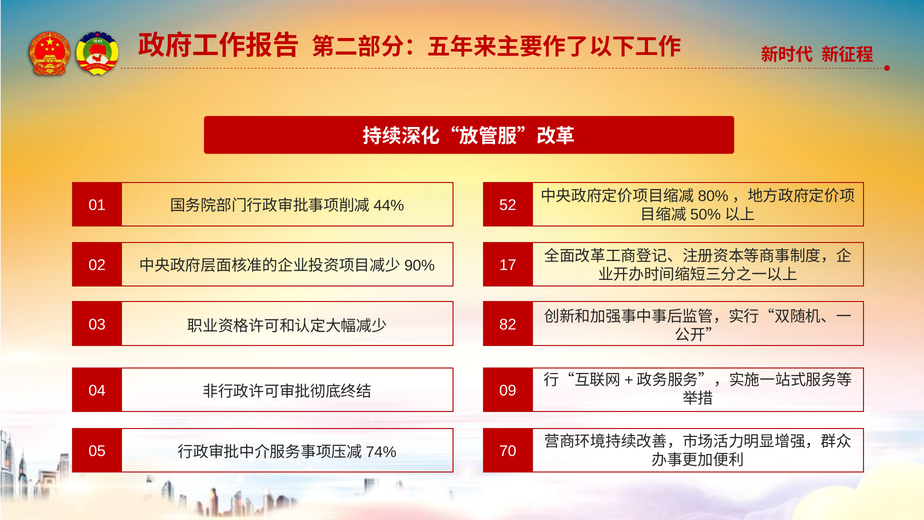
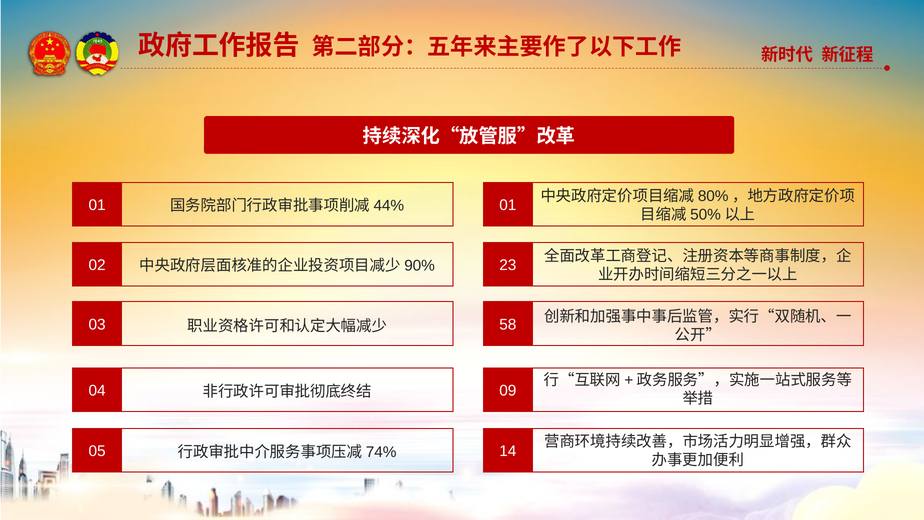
52 at (508, 205): 52 -> 01
17: 17 -> 23
82: 82 -> 58
70: 70 -> 14
